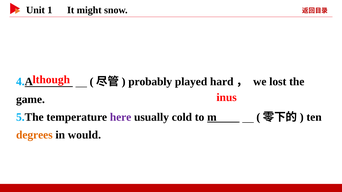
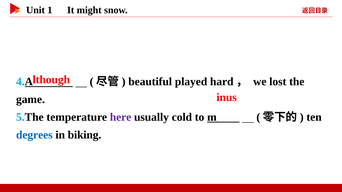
probably: probably -> beautiful
degrees colour: orange -> blue
would: would -> biking
